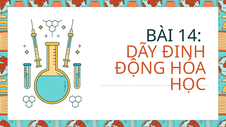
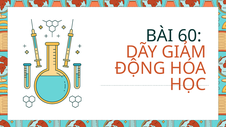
14: 14 -> 60
ĐINH: ĐINH -> GIẢM
